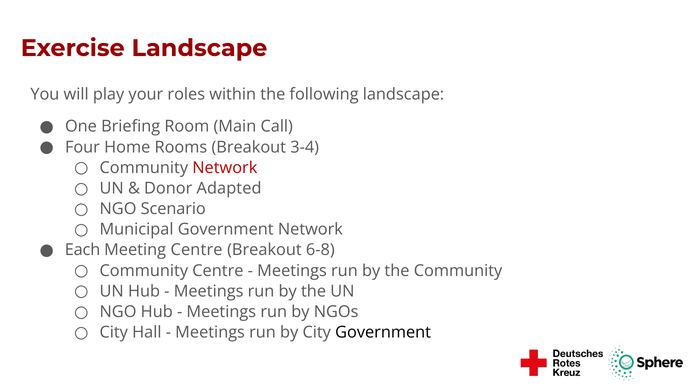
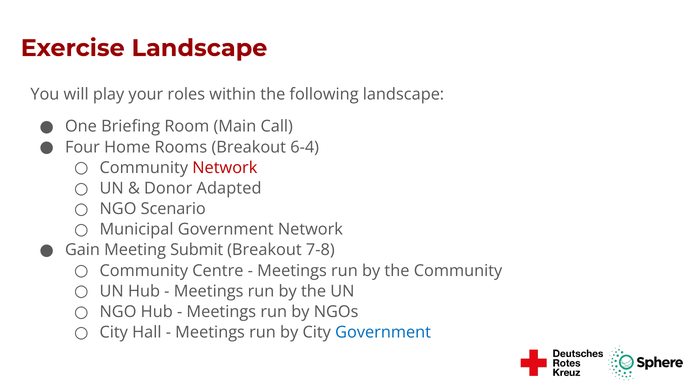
3-4: 3-4 -> 6-4
Each: Each -> Gain
Meeting Centre: Centre -> Submit
6-8: 6-8 -> 7-8
Government at (383, 332) colour: black -> blue
